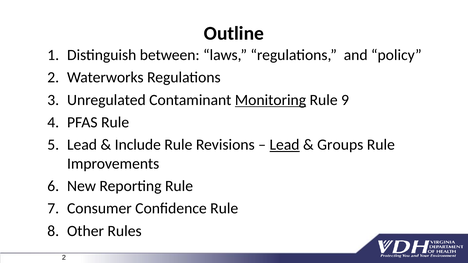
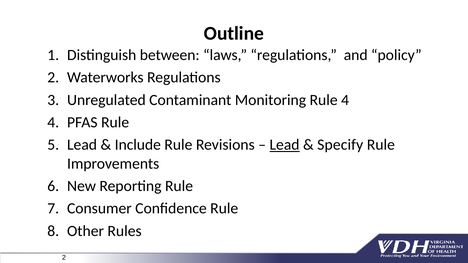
Monitoring underline: present -> none
Rule 9: 9 -> 4
Groups: Groups -> Specify
